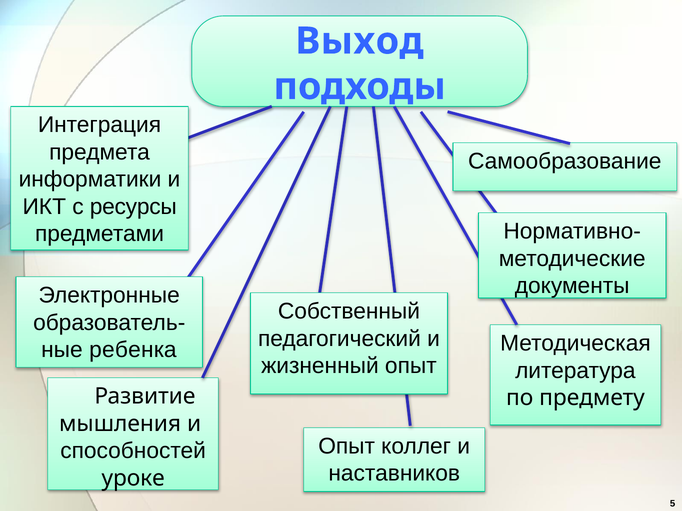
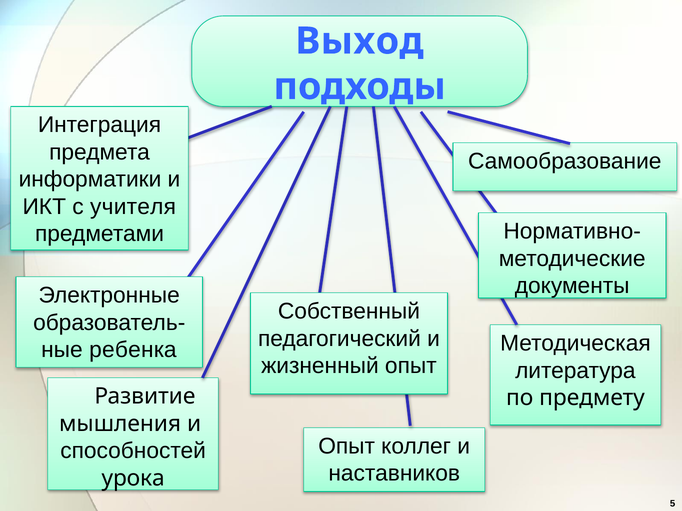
ресурсы: ресурсы -> учителя
уроке: уроке -> урока
